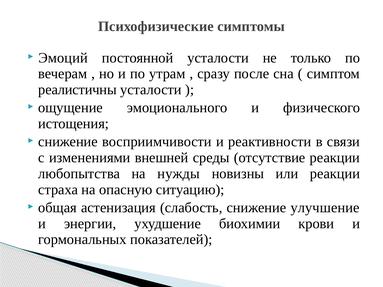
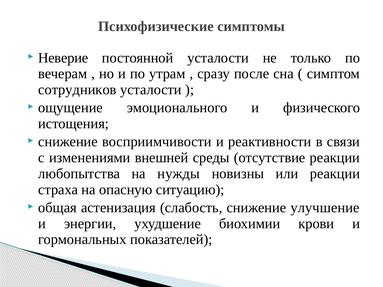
Эмоций: Эмоций -> Неверие
реалистичны: реалистичны -> сотрудников
